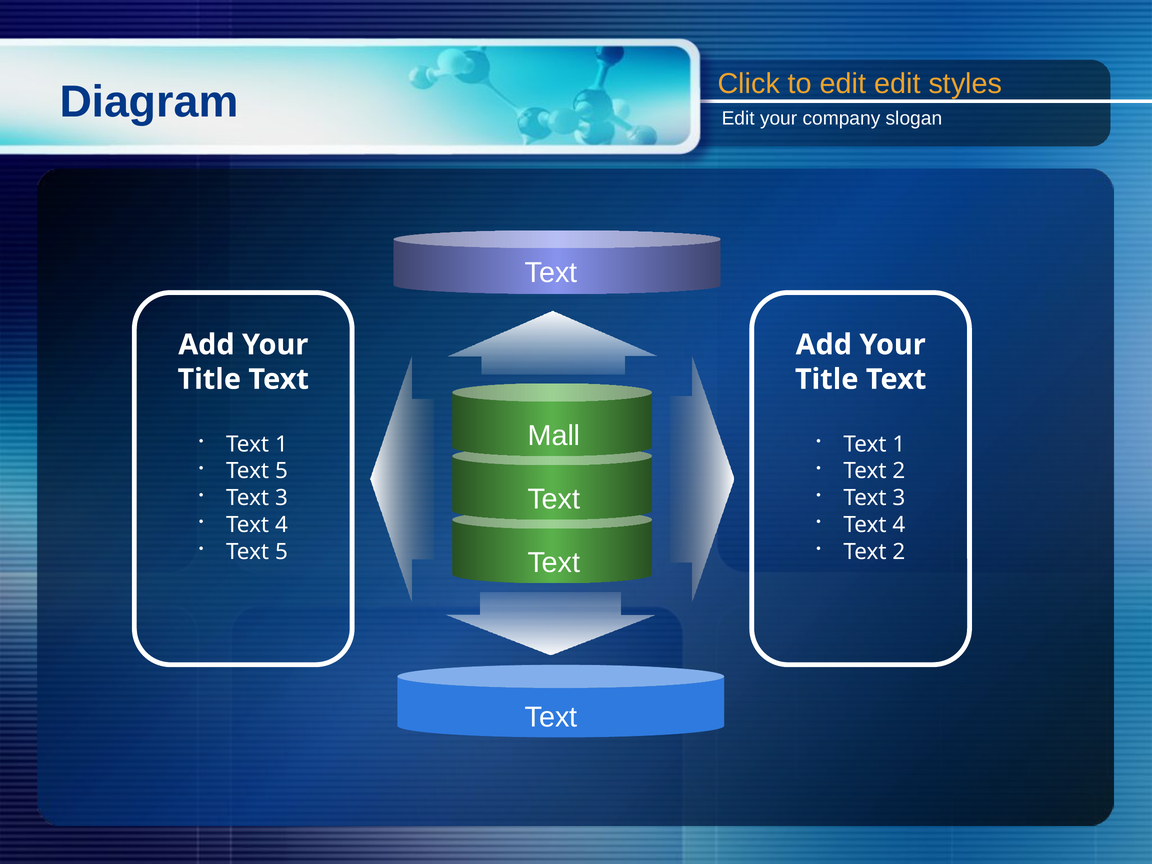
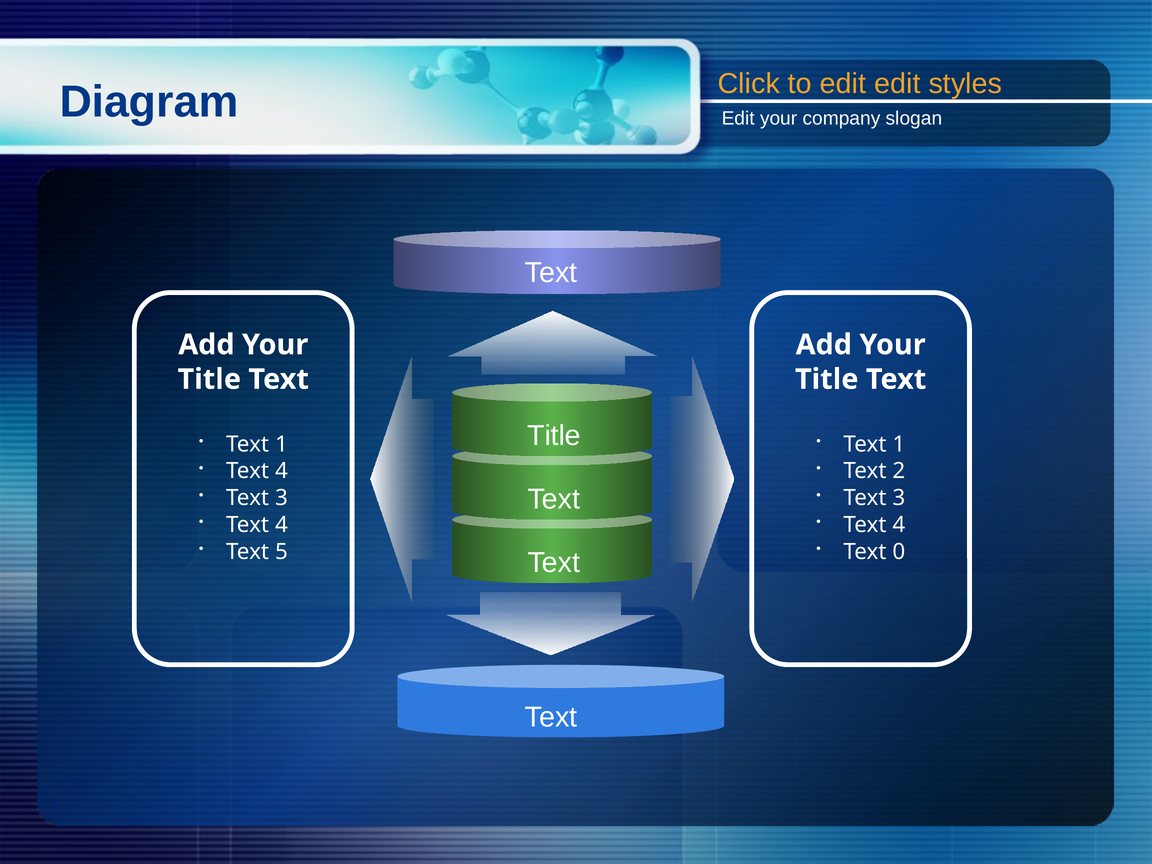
Mall at (554, 436): Mall -> Title
5 at (281, 471): 5 -> 4
2 at (899, 552): 2 -> 0
